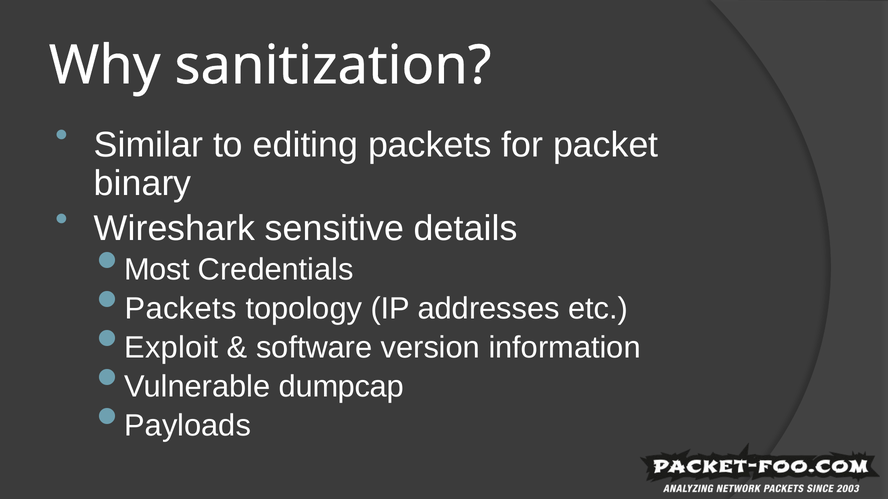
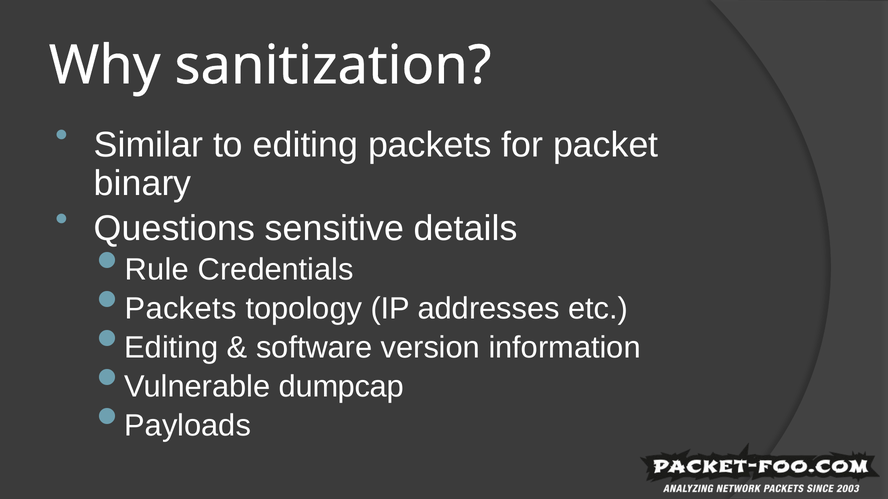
Wireshark: Wireshark -> Questions
Most: Most -> Rule
Exploit at (171, 348): Exploit -> Editing
